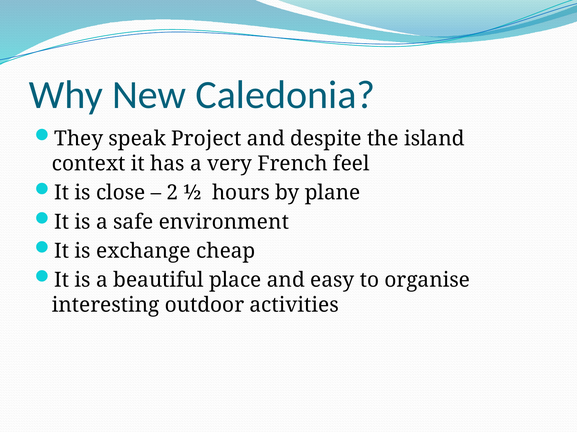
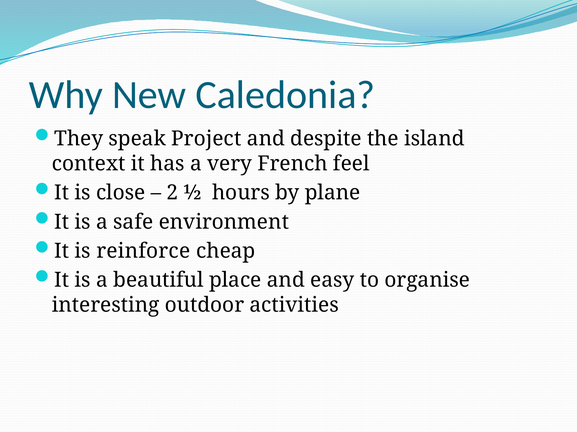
exchange: exchange -> reinforce
